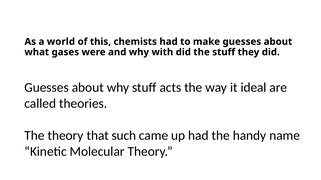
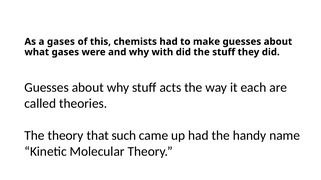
a world: world -> gases
ideal: ideal -> each
